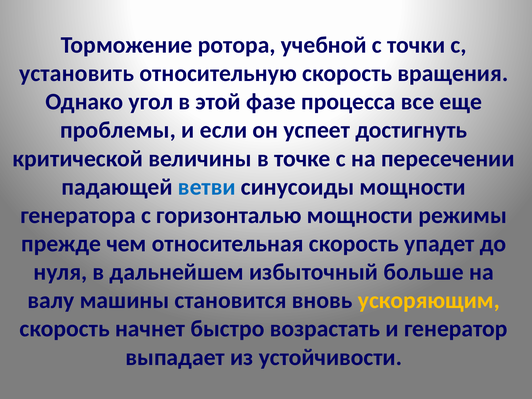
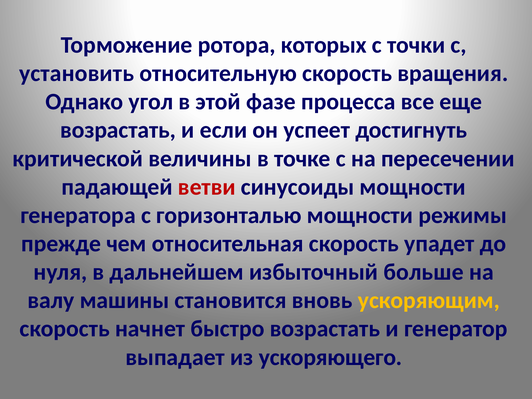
учебной: учебной -> которых
проблемы at (118, 130): проблемы -> возрастать
ветви colour: blue -> red
устойчивости: устойчивости -> ускоряющего
